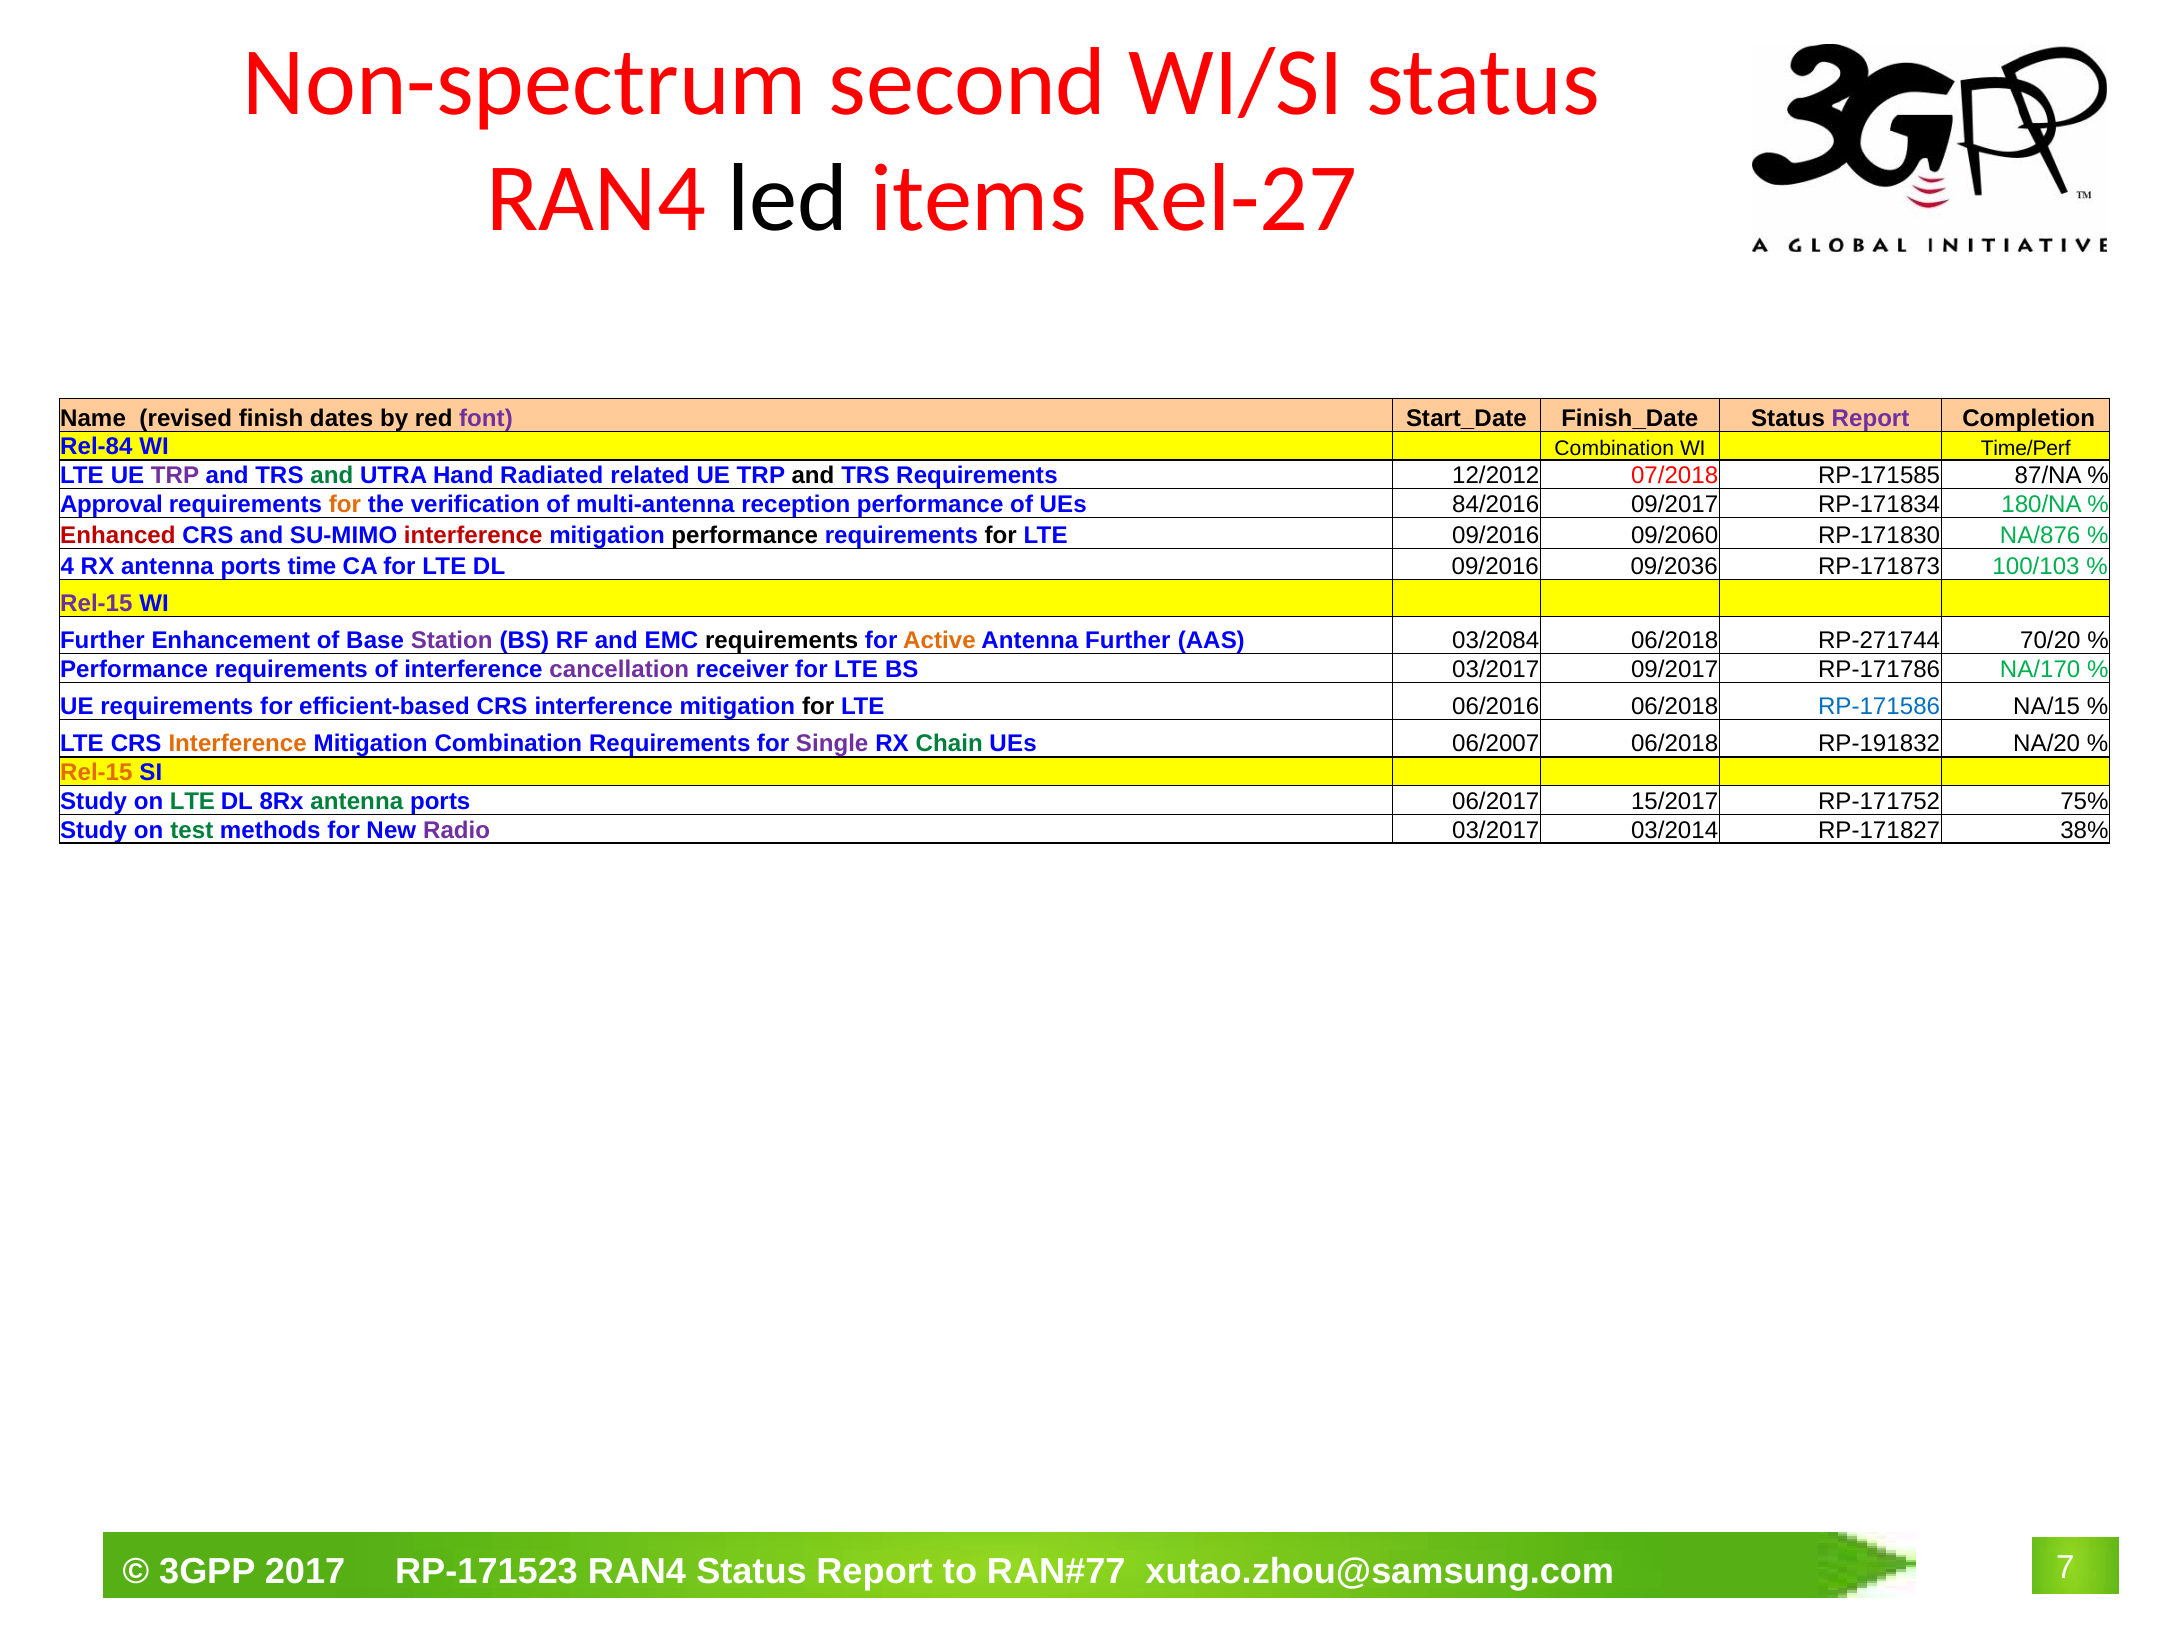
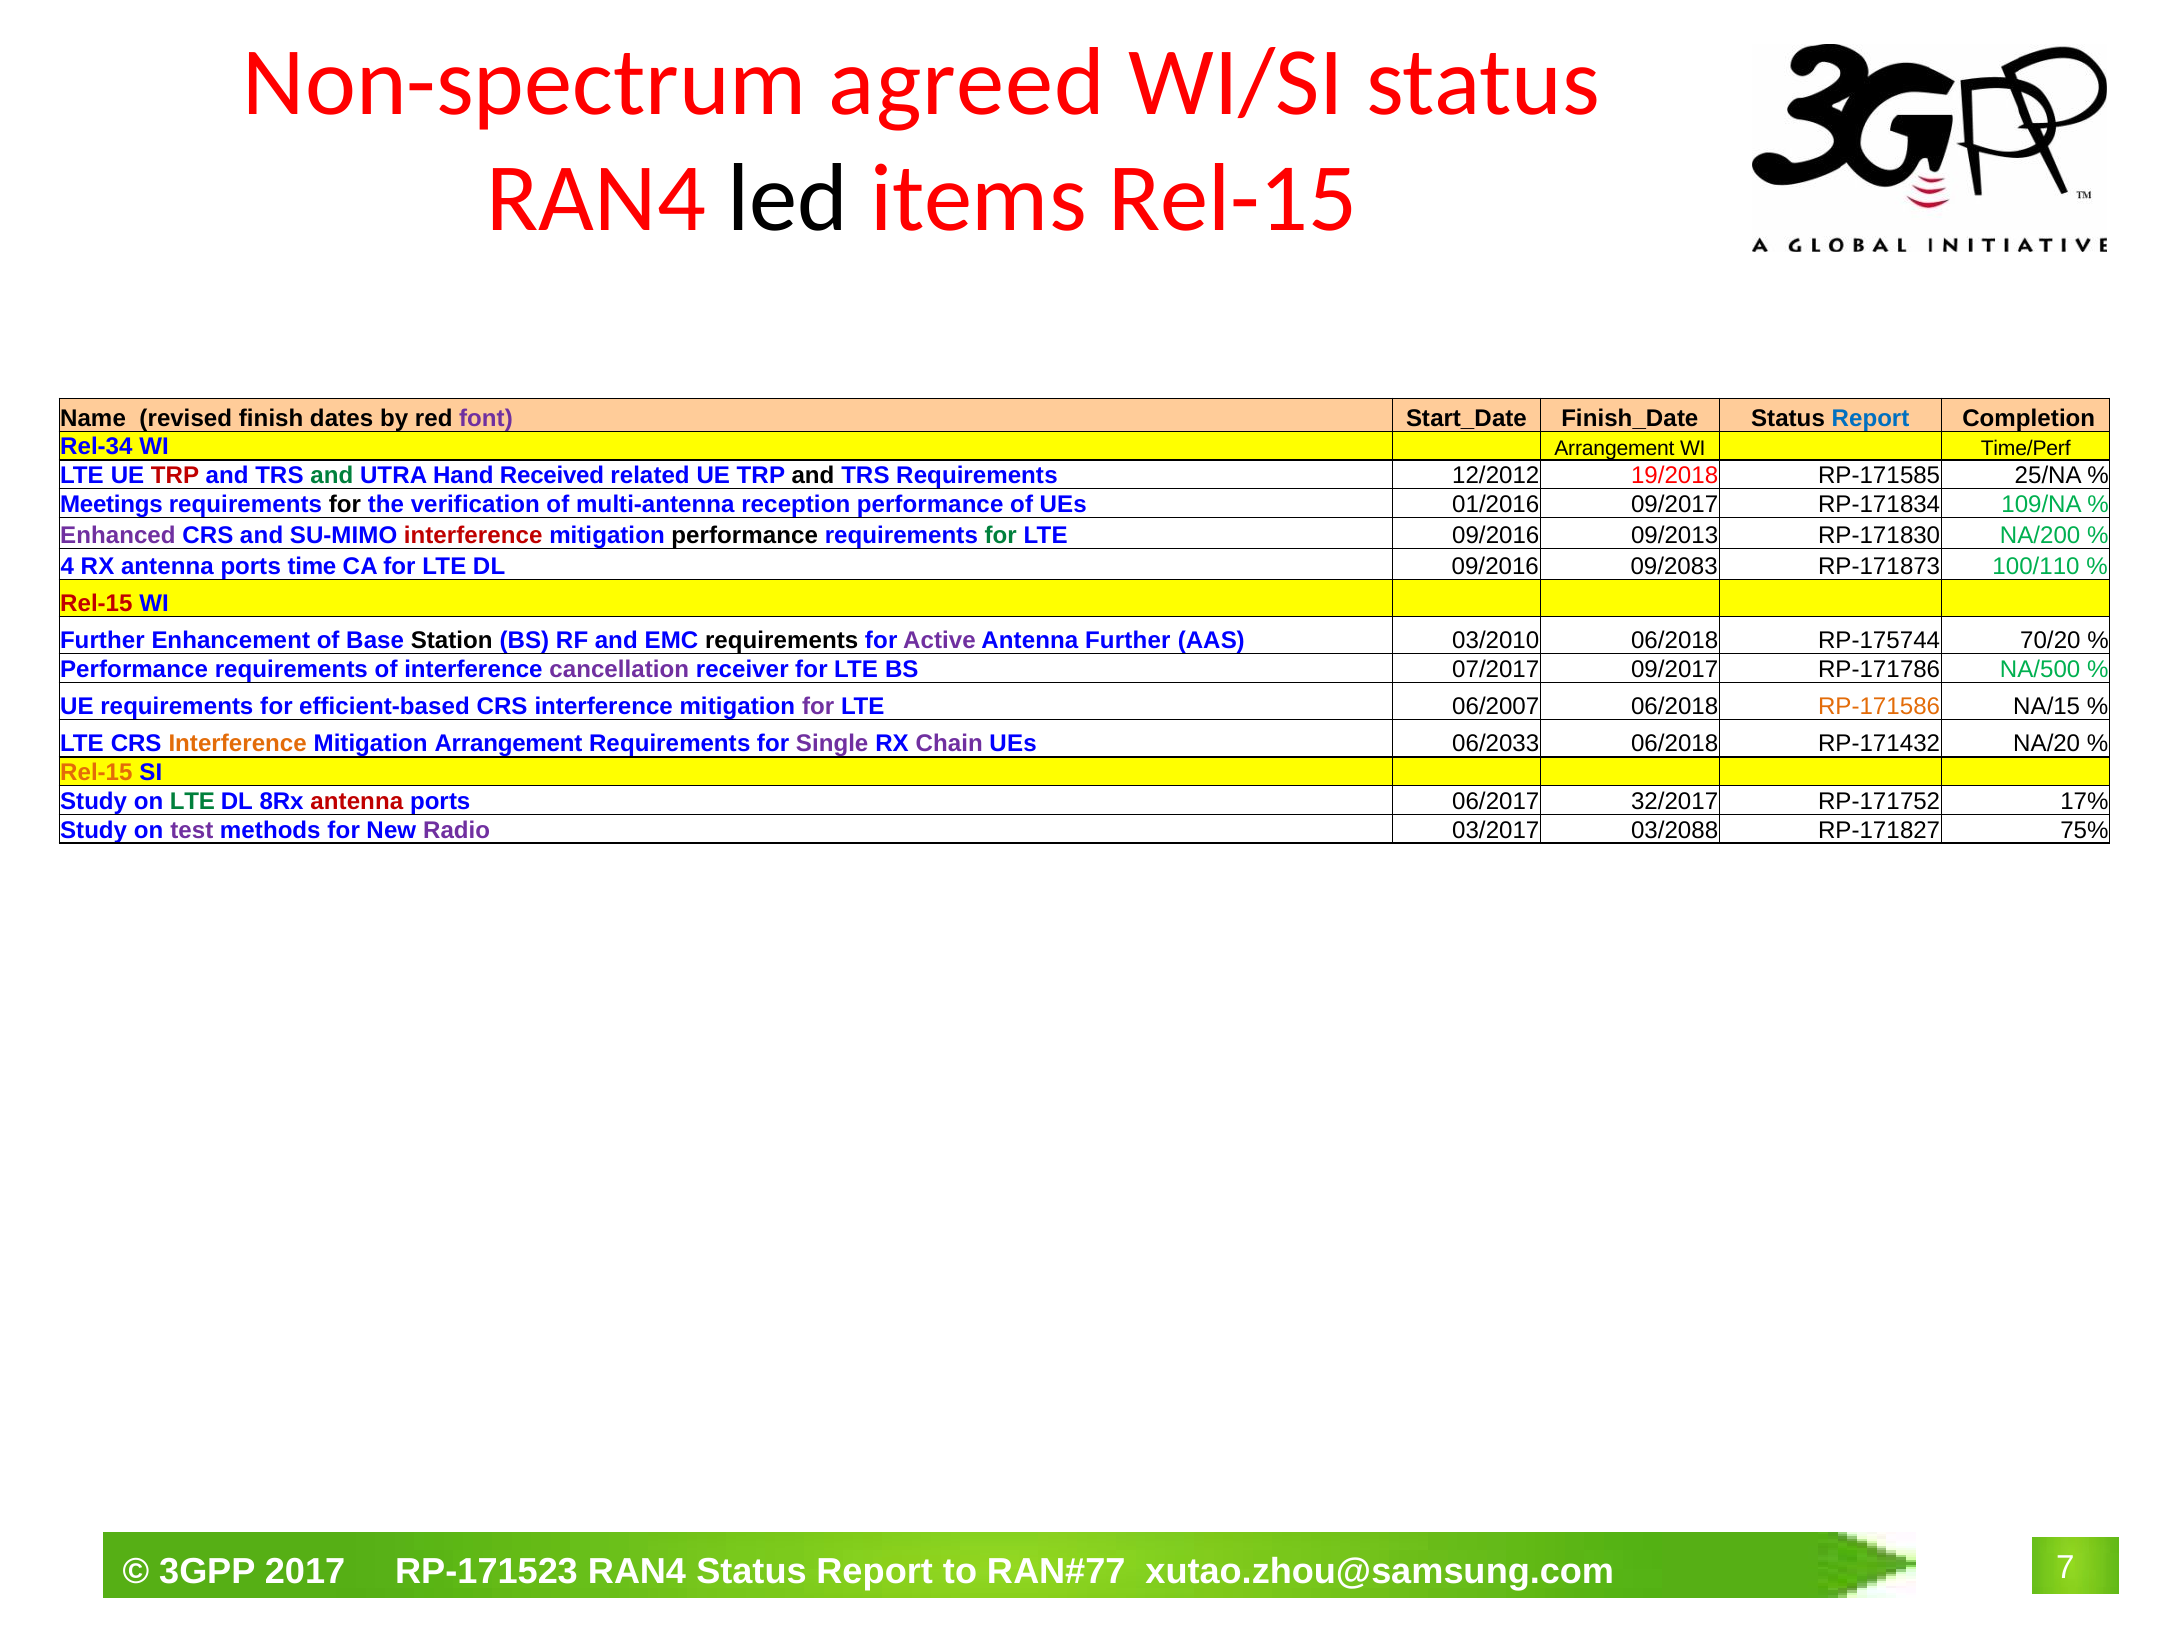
second: second -> agreed
items Rel-27: Rel-27 -> Rel-15
Report at (1871, 419) colour: purple -> blue
Rel-84: Rel-84 -> Rel-34
WI Combination: Combination -> Arrangement
TRP at (175, 475) colour: purple -> red
Radiated: Radiated -> Received
07/2018: 07/2018 -> 19/2018
87/NA: 87/NA -> 25/NA
Approval: Approval -> Meetings
for at (345, 504) colour: orange -> black
84/2016: 84/2016 -> 01/2016
180/NA: 180/NA -> 109/NA
Enhanced colour: red -> purple
for at (1001, 535) colour: black -> green
09/2060: 09/2060 -> 09/2013
NA/876: NA/876 -> NA/200
09/2036: 09/2036 -> 09/2083
100/103: 100/103 -> 100/110
Rel-15 at (96, 603) colour: purple -> red
Station colour: purple -> black
Active colour: orange -> purple
03/2084: 03/2084 -> 03/2010
RP-271744: RP-271744 -> RP-175744
BS 03/2017: 03/2017 -> 07/2017
NA/170: NA/170 -> NA/500
for at (818, 706) colour: black -> purple
06/2016: 06/2016 -> 06/2007
RP-171586 colour: blue -> orange
Mitigation Combination: Combination -> Arrangement
Chain colour: green -> purple
06/2007: 06/2007 -> 06/2033
RP-191832: RP-191832 -> RP-171432
antenna at (357, 801) colour: green -> red
15/2017: 15/2017 -> 32/2017
75%: 75% -> 17%
test colour: green -> purple
03/2014: 03/2014 -> 03/2088
38%: 38% -> 75%
